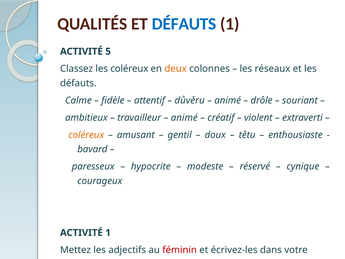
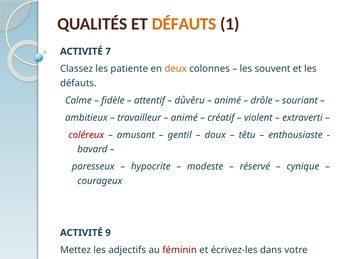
DÉFAUTS at (184, 24) colour: blue -> orange
5: 5 -> 7
les coléreux: coléreux -> patiente
réseaux: réseaux -> souvent
coléreux at (86, 135) colour: orange -> red
ACTIVITÉ 1: 1 -> 9
